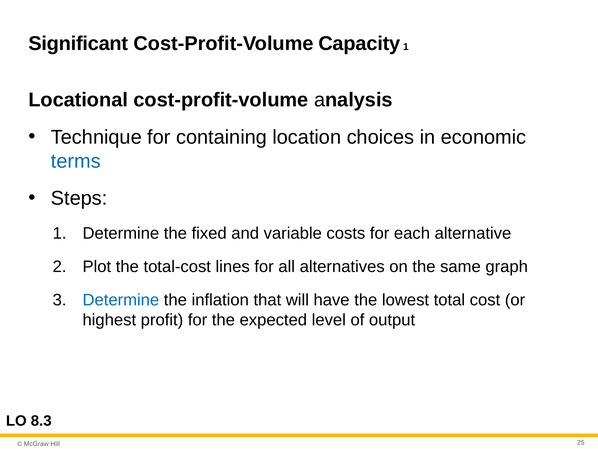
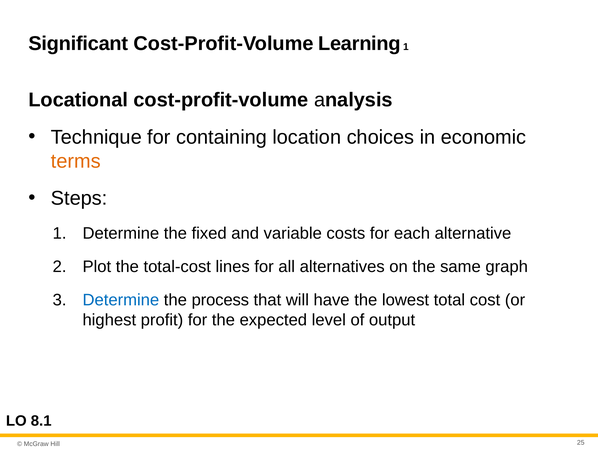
Capacity: Capacity -> Learning
terms colour: blue -> orange
inflation: inflation -> process
8.3: 8.3 -> 8.1
